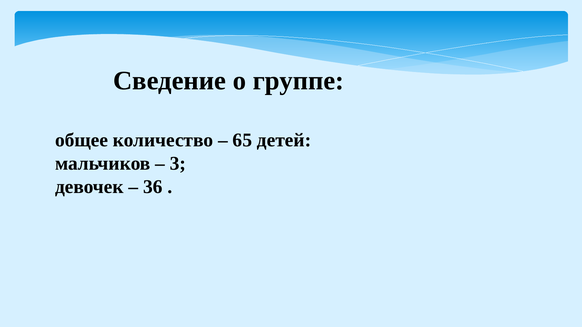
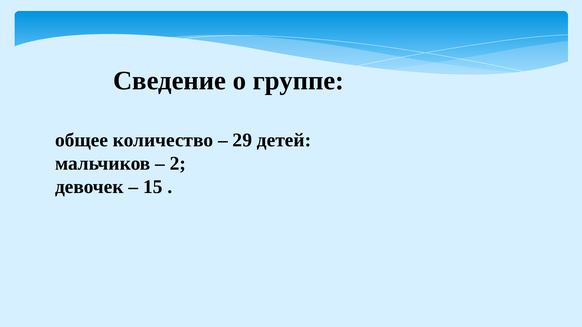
65: 65 -> 29
3: 3 -> 2
36: 36 -> 15
